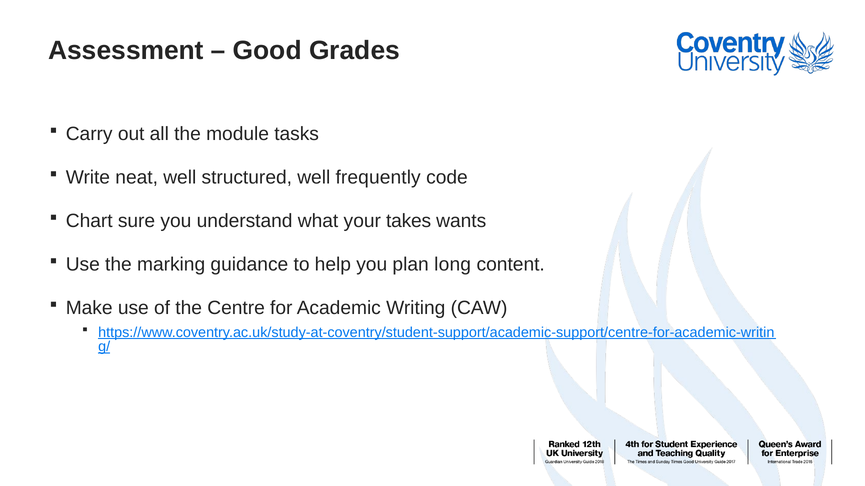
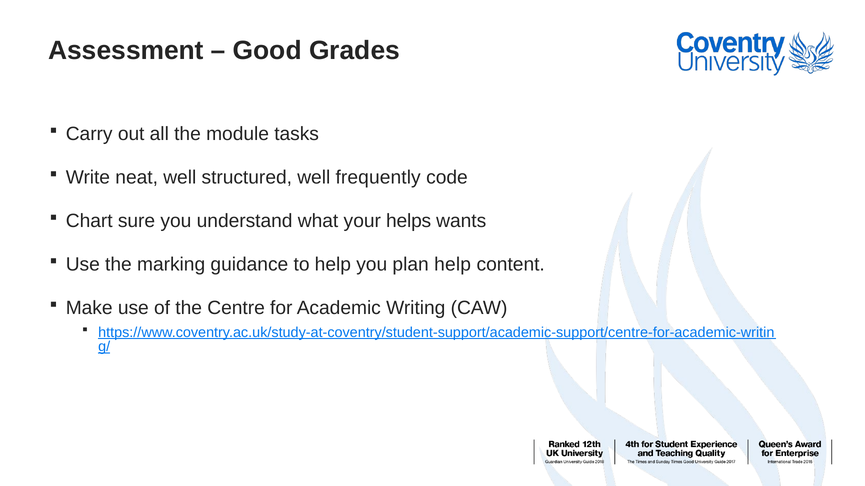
takes: takes -> helps
plan long: long -> help
